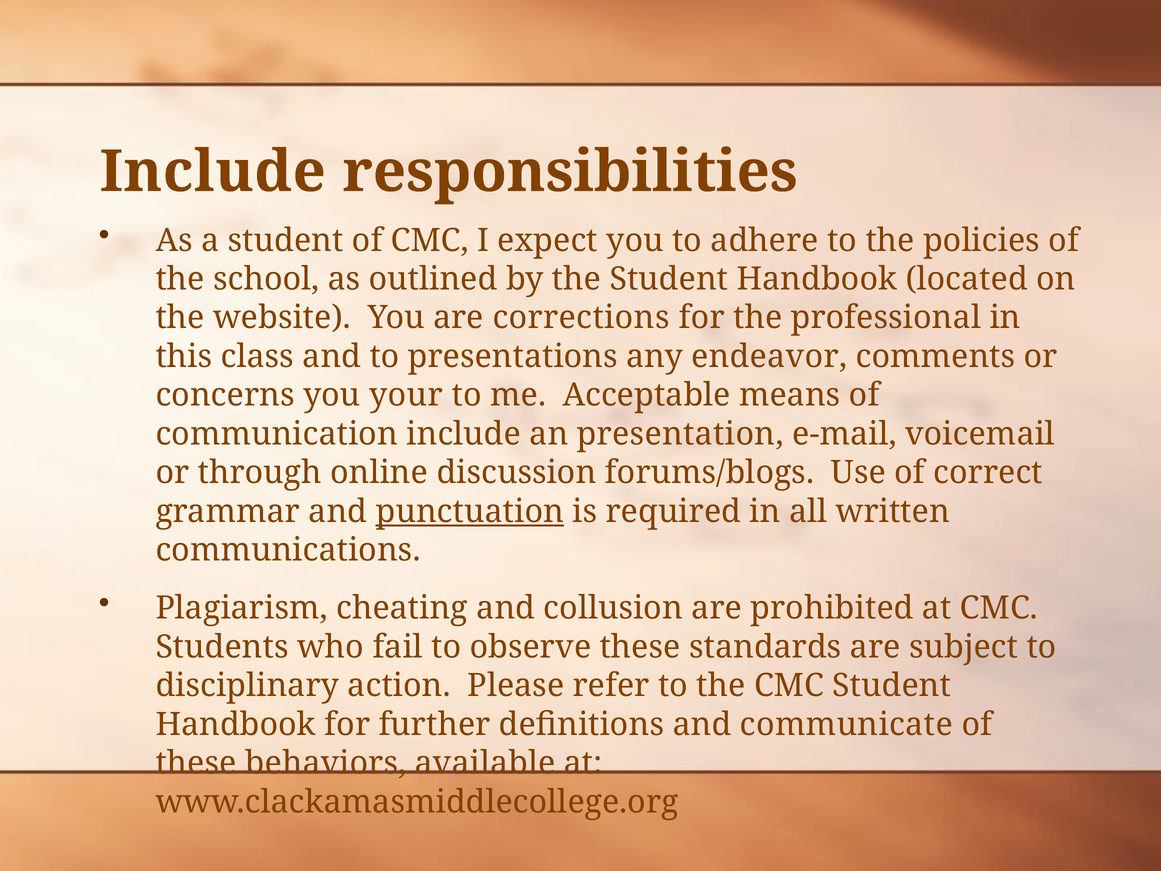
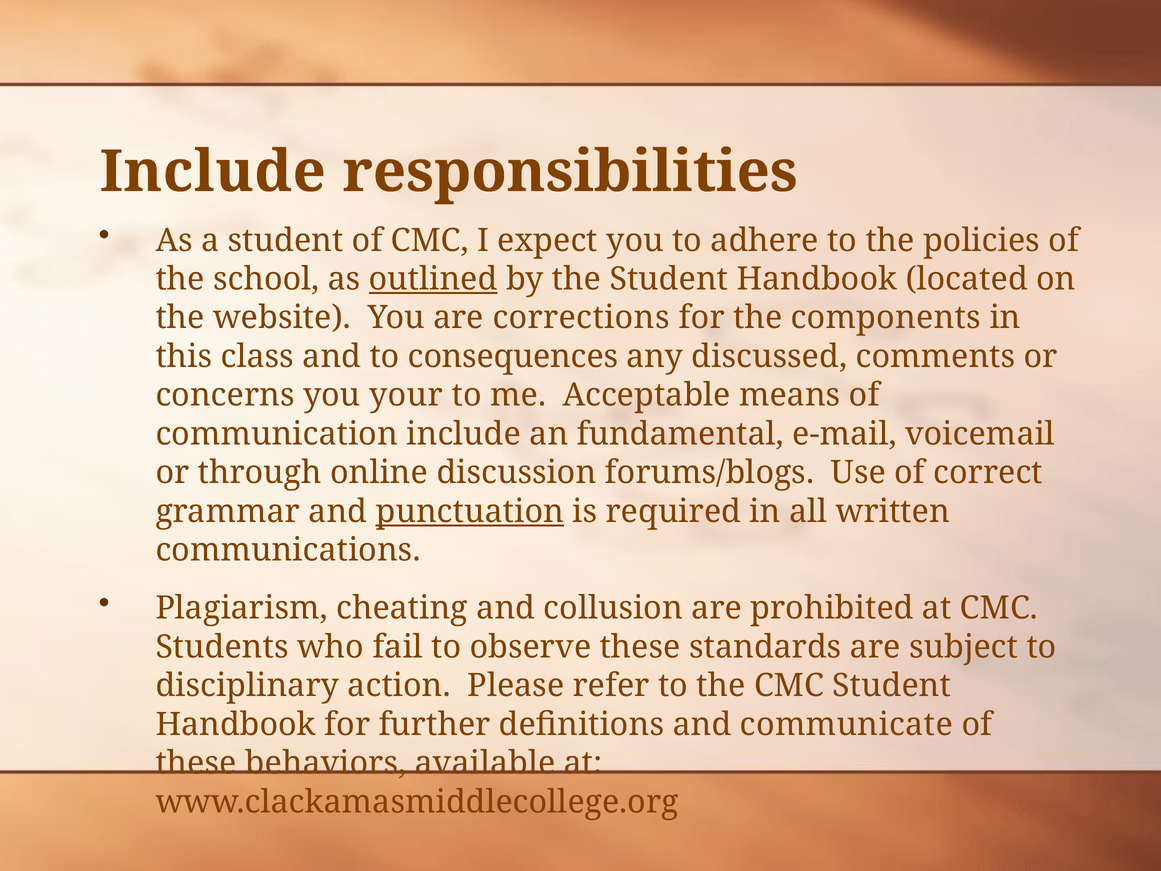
outlined underline: none -> present
professional: professional -> components
presentations: presentations -> consequences
endeavor: endeavor -> discussed
presentation: presentation -> fundamental
